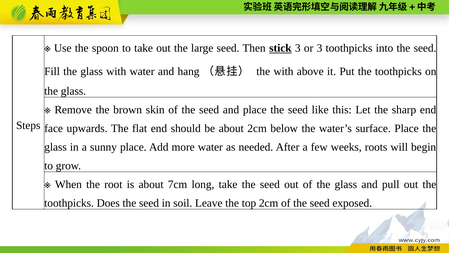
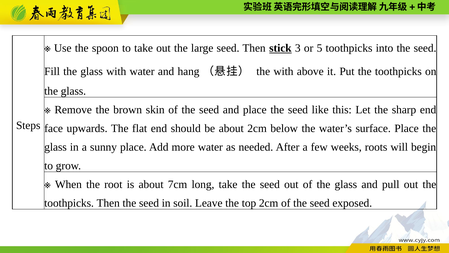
or 3: 3 -> 5
toothpicks Does: Does -> Then
